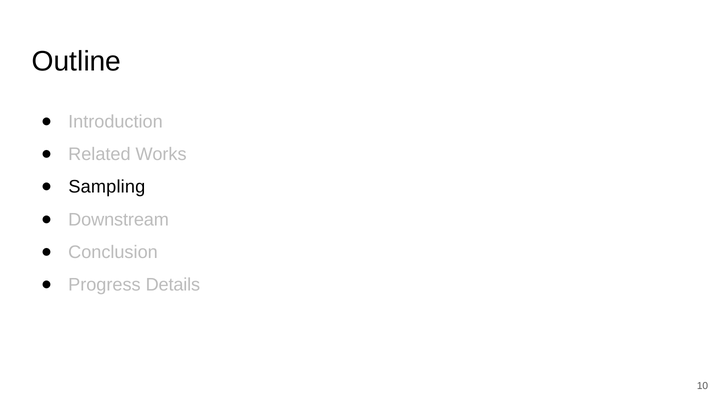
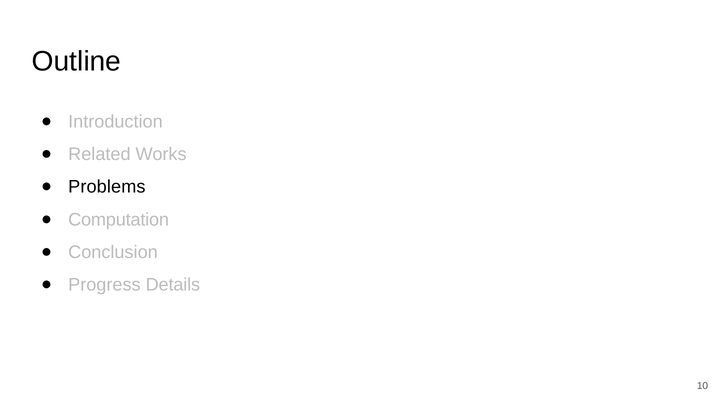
Sampling: Sampling -> Problems
Downstream: Downstream -> Computation
